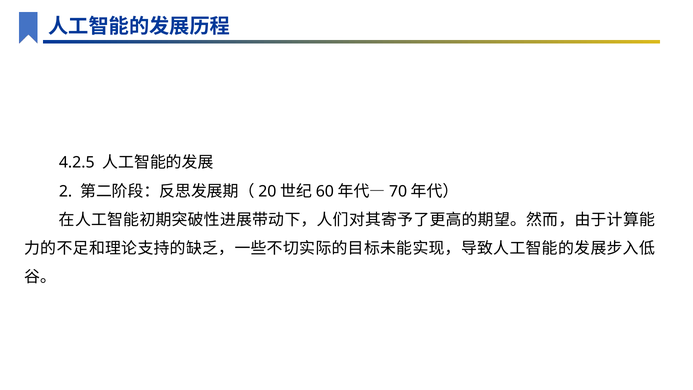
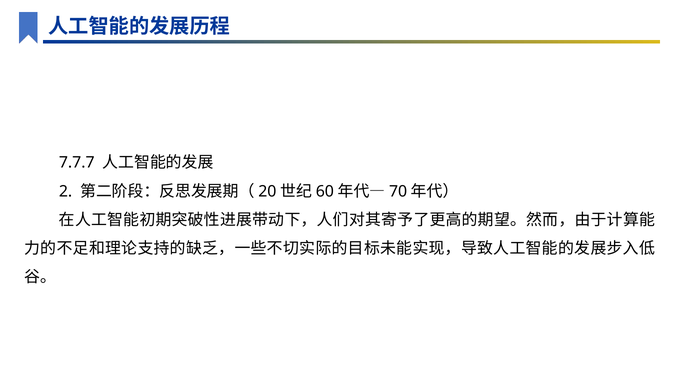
4.2.5: 4.2.5 -> 7.7.7
